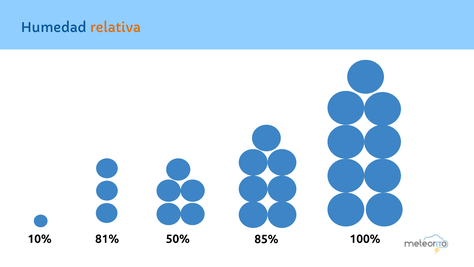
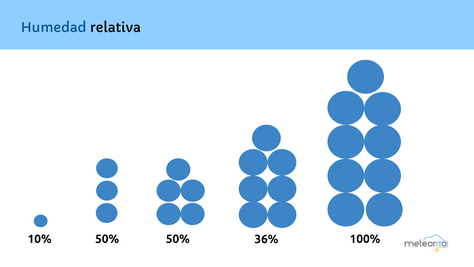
relativa colour: orange -> black
10% 81%: 81% -> 50%
85%: 85% -> 36%
